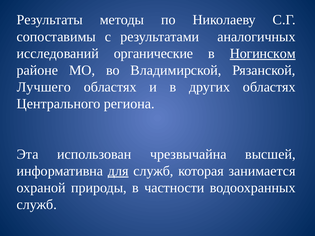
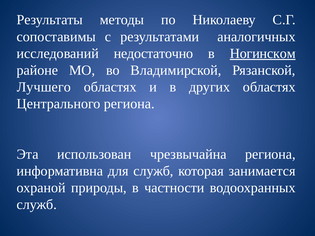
органические: органические -> недостаточно
чрезвычайна высшей: высшей -> региона
для underline: present -> none
